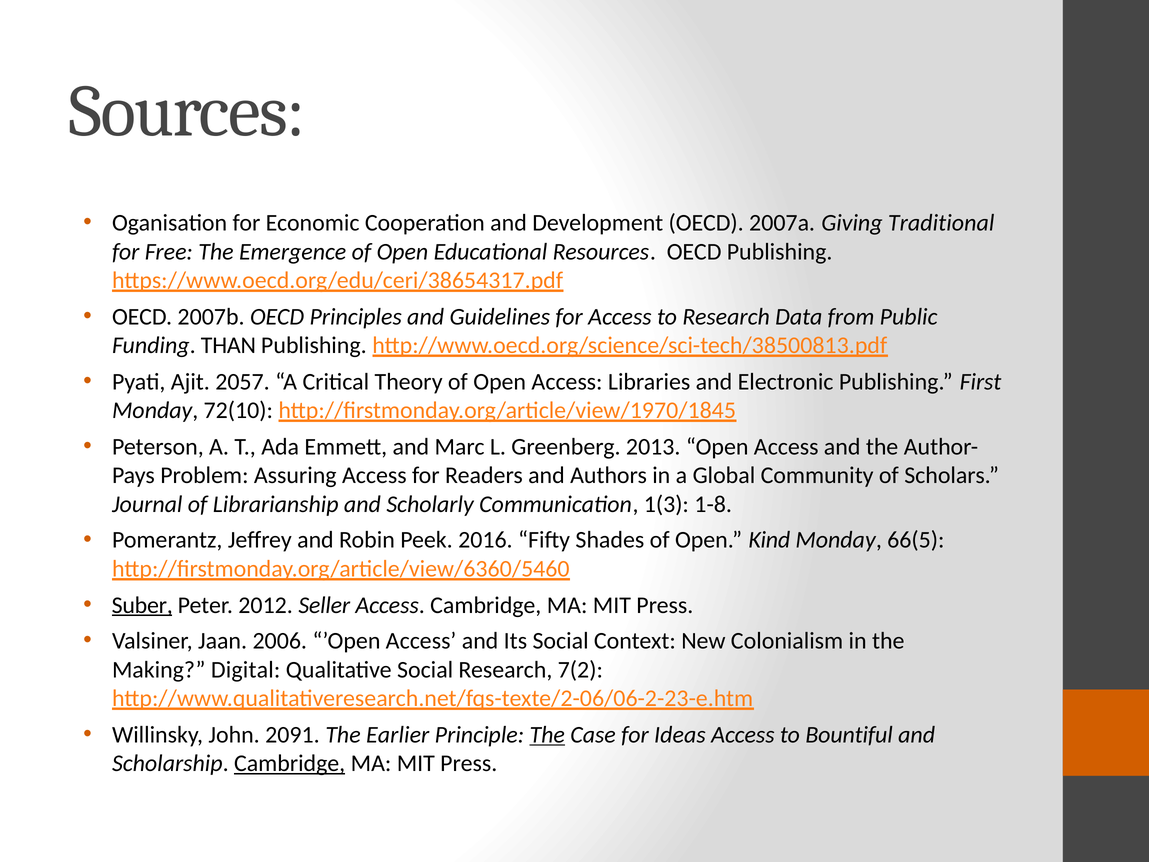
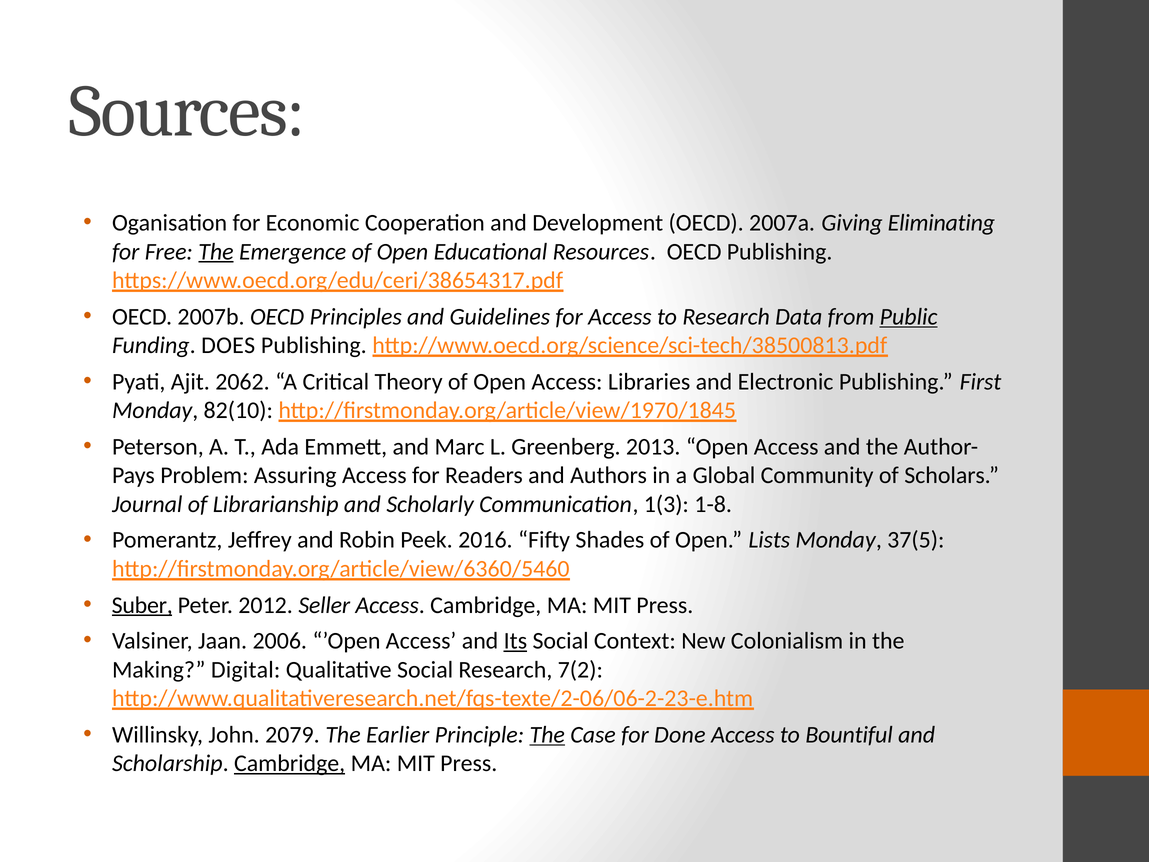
Traditional: Traditional -> Eliminating
The at (216, 252) underline: none -> present
Public underline: none -> present
THAN: THAN -> DOES
2057: 2057 -> 2062
72(10: 72(10 -> 82(10
Kind: Kind -> Lists
66(5: 66(5 -> 37(5
Its underline: none -> present
2091: 2091 -> 2079
Ideas: Ideas -> Done
